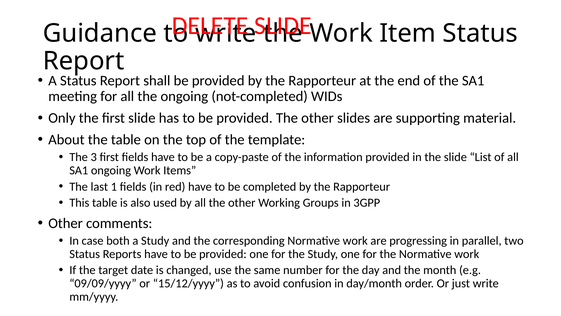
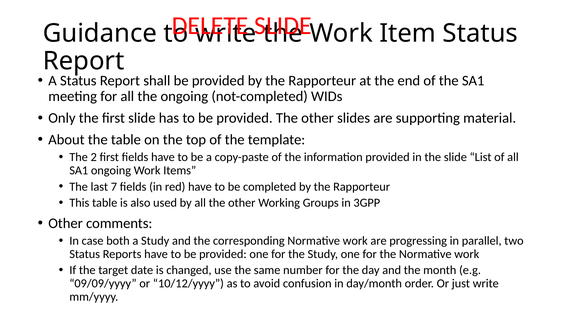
3: 3 -> 2
1: 1 -> 7
15/12/yyyy: 15/12/yyyy -> 10/12/yyyy
